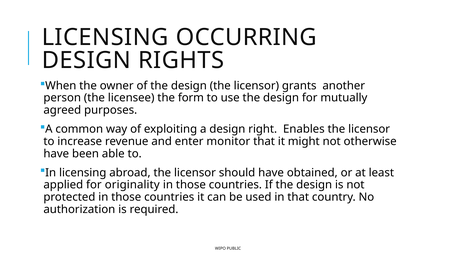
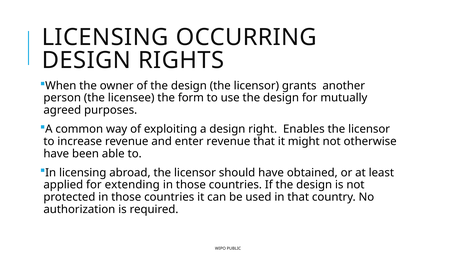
enter monitor: monitor -> revenue
originality: originality -> extending
